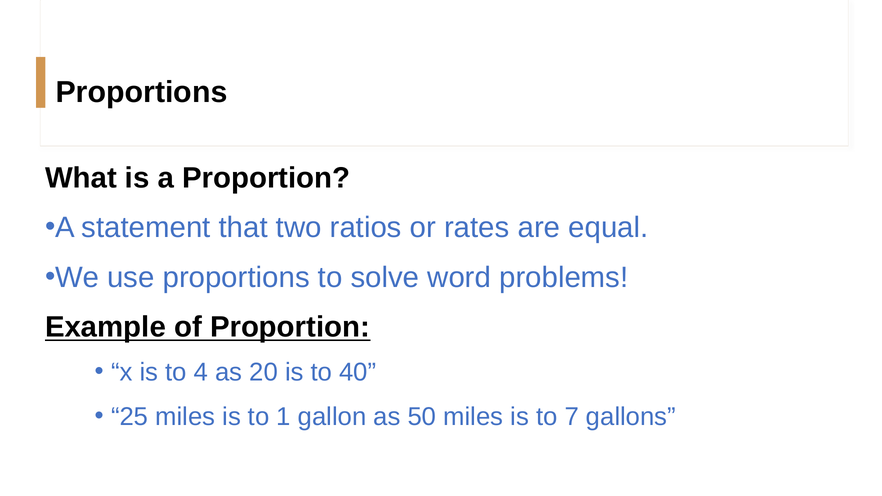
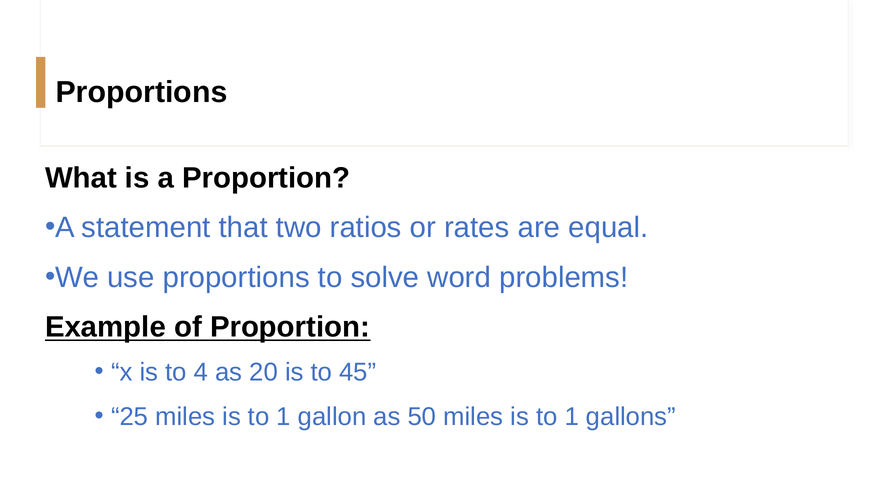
40: 40 -> 45
7 at (572, 417): 7 -> 1
